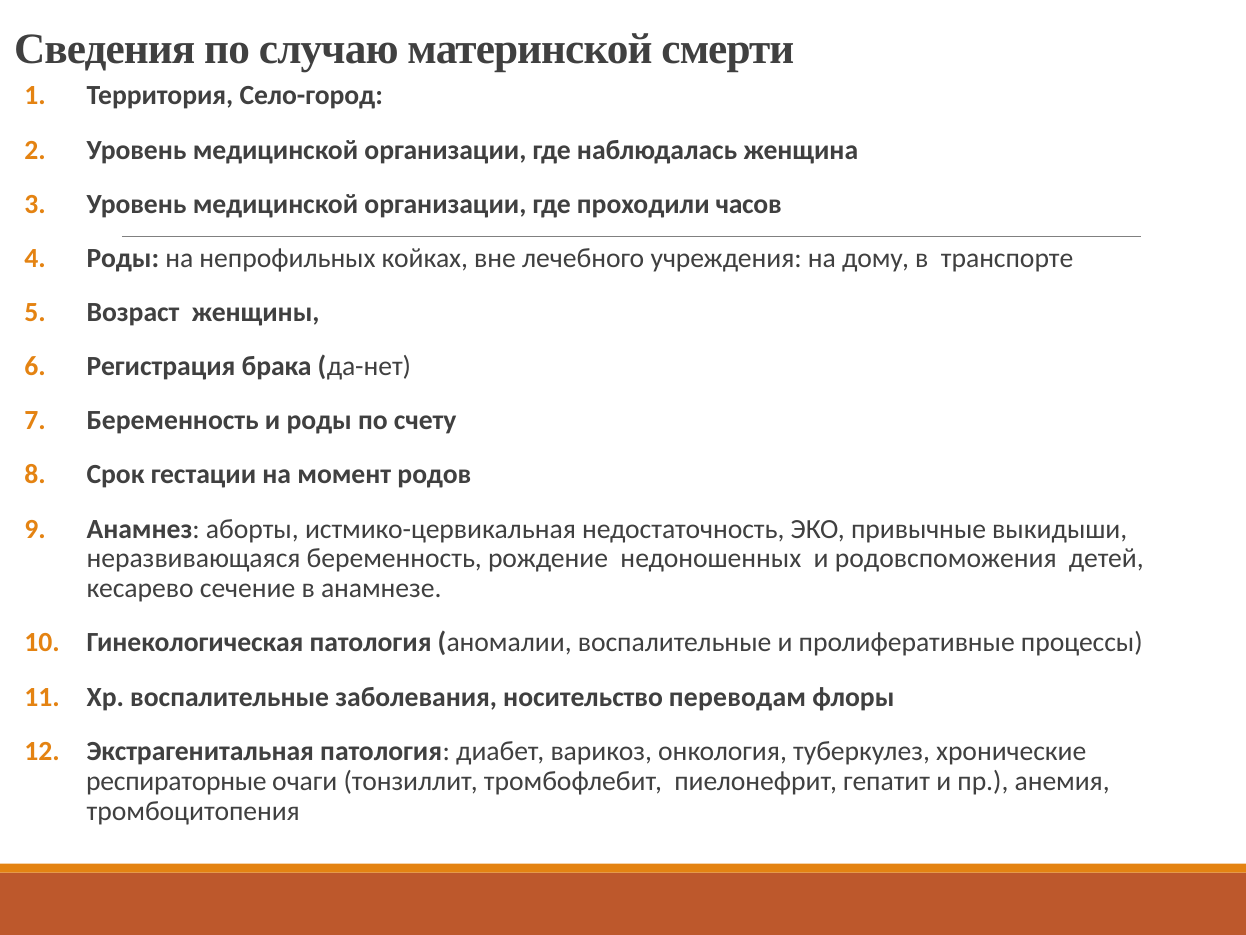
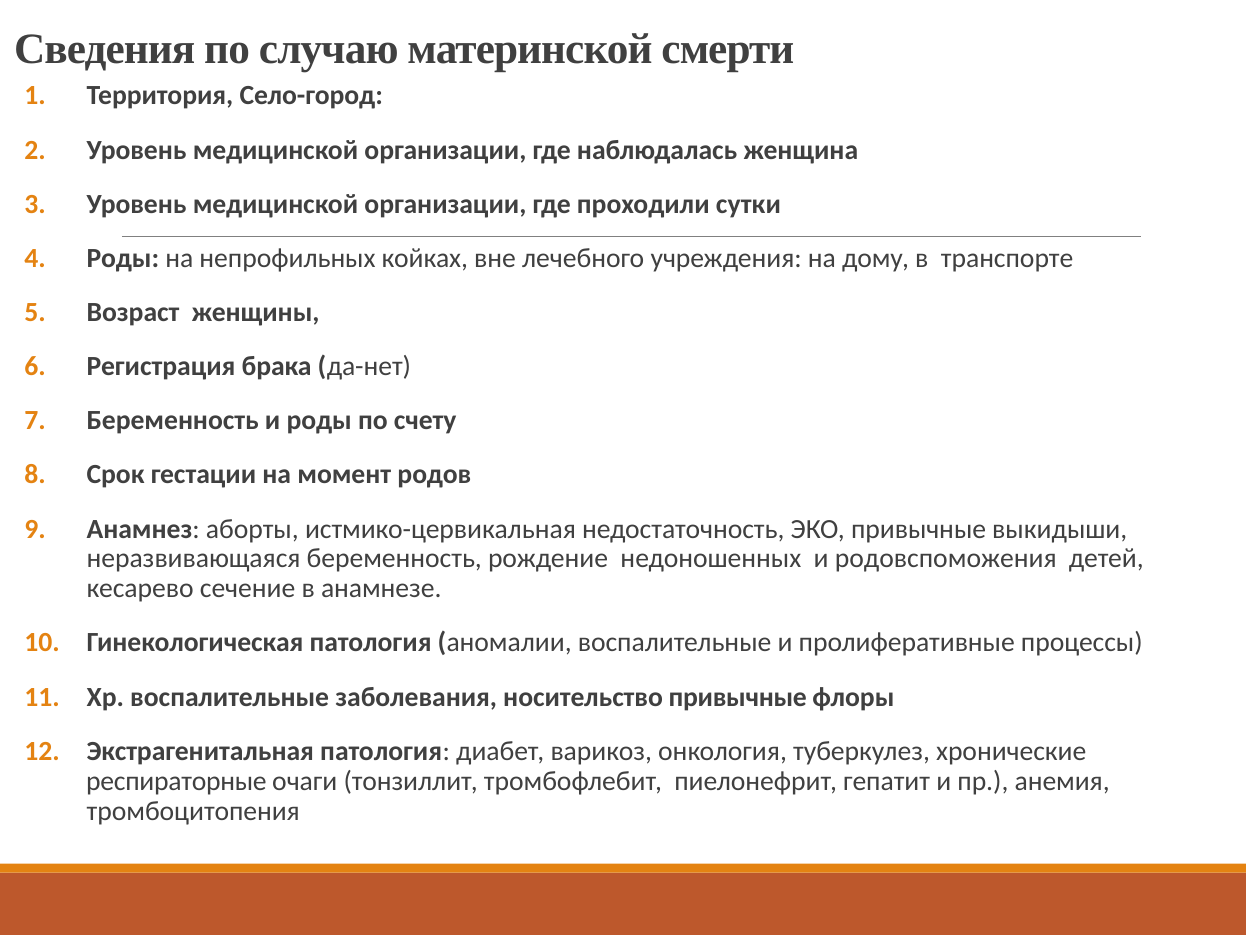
часов: часов -> сутки
носительство переводам: переводам -> привычные
